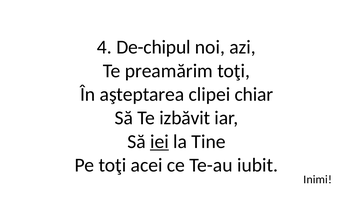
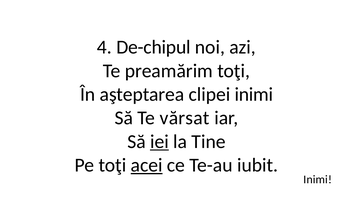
clipei chiar: chiar -> inimi
izbăvit: izbăvit -> vărsat
acei underline: none -> present
